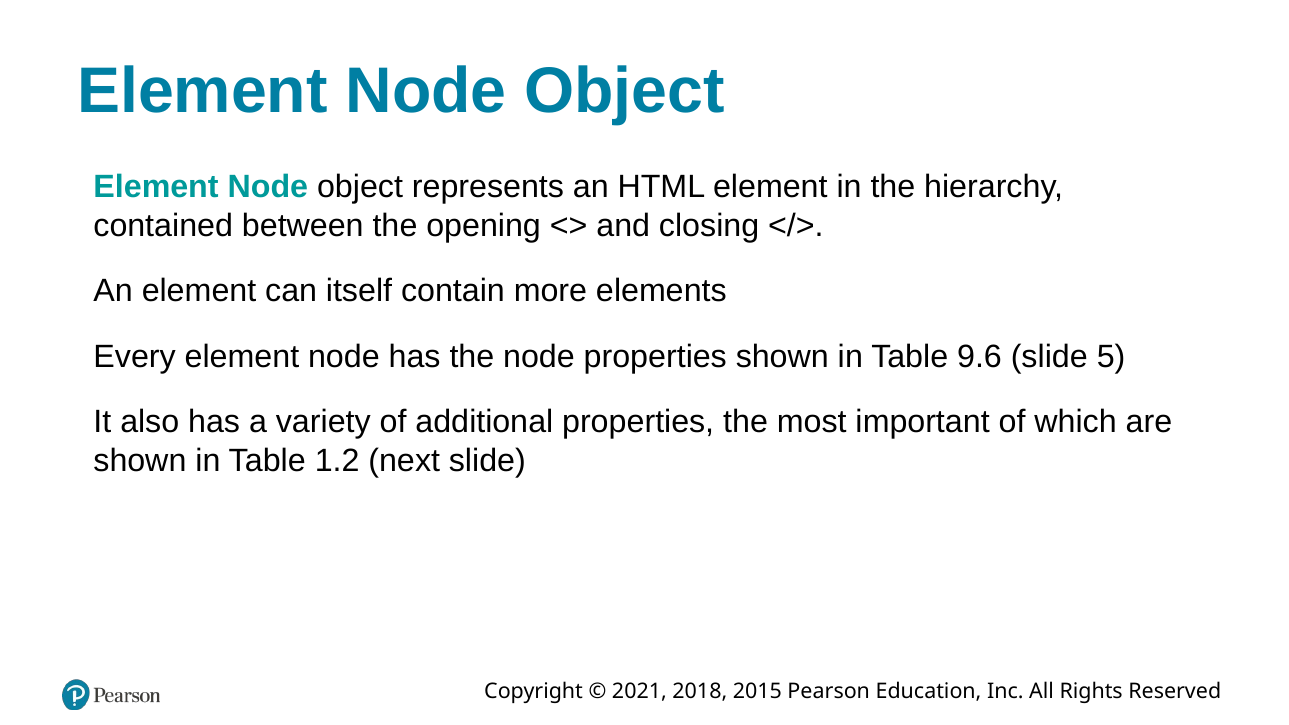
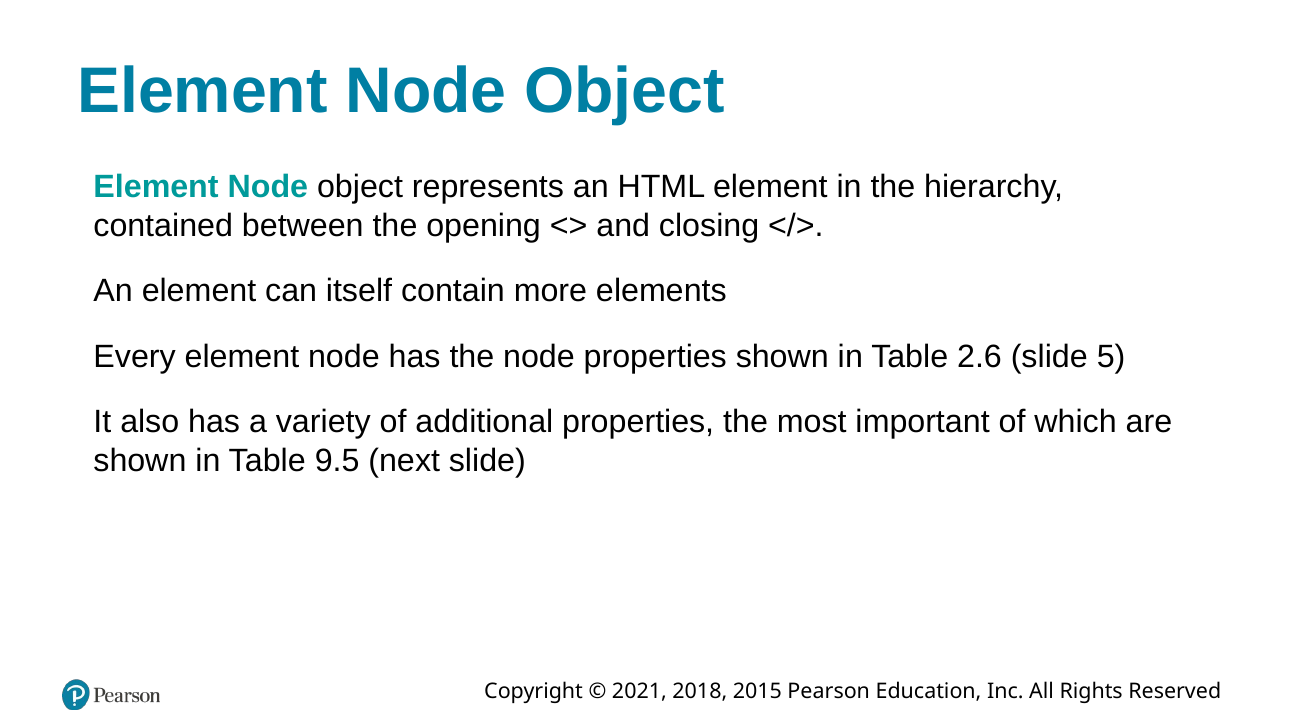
9.6: 9.6 -> 2.6
1.2: 1.2 -> 9.5
